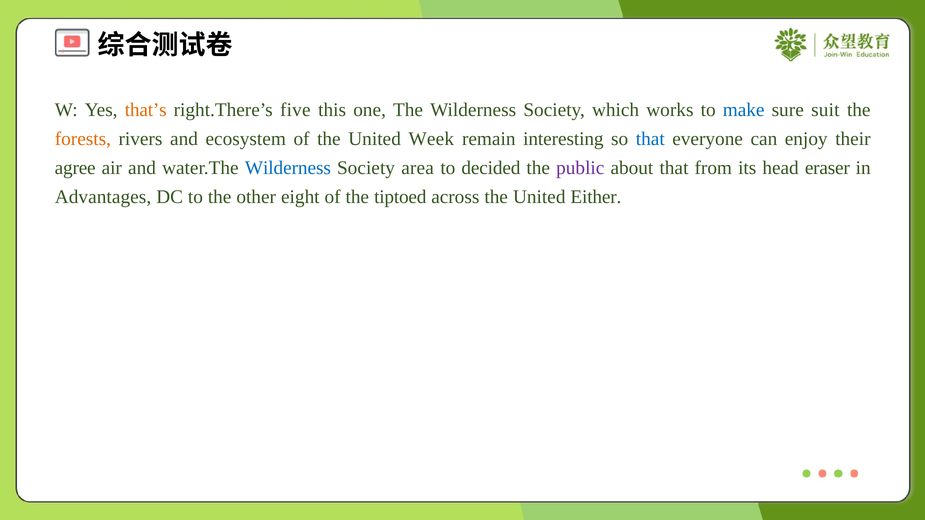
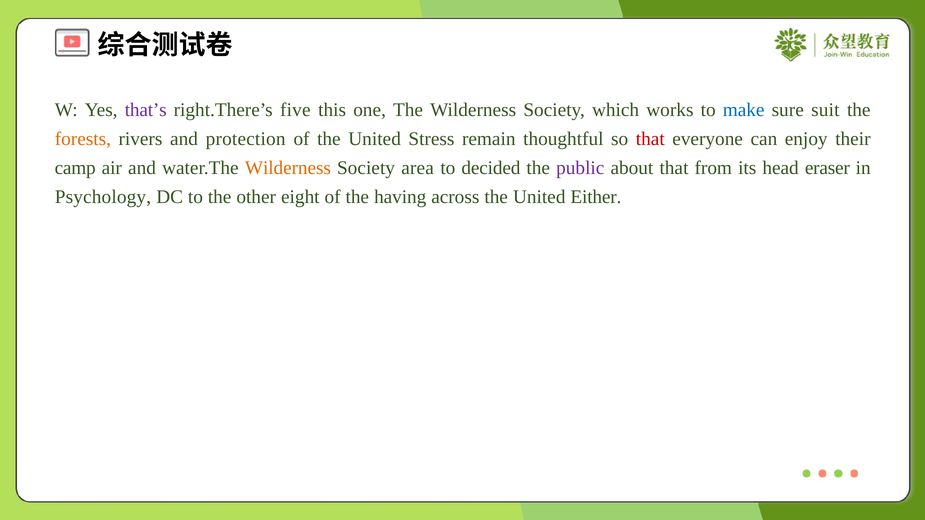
that’s colour: orange -> purple
ecosystem: ecosystem -> protection
Week: Week -> Stress
interesting: interesting -> thoughtful
that at (650, 139) colour: blue -> red
agree: agree -> camp
Wilderness at (288, 168) colour: blue -> orange
Advantages: Advantages -> Psychology
tiptoed: tiptoed -> having
